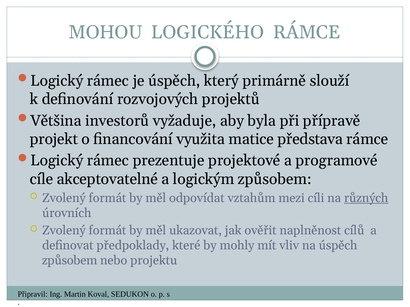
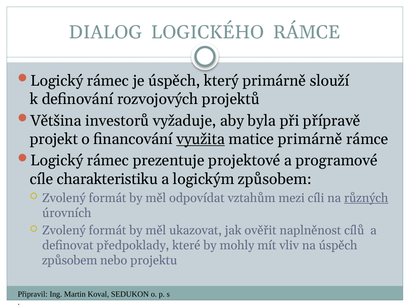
MOHOU: MOHOU -> DIALOG
využita underline: none -> present
matice představa: představa -> primárně
akceptovatelné: akceptovatelné -> charakteristiku
